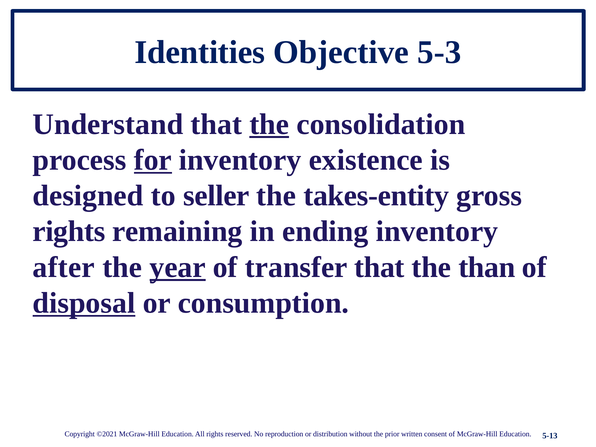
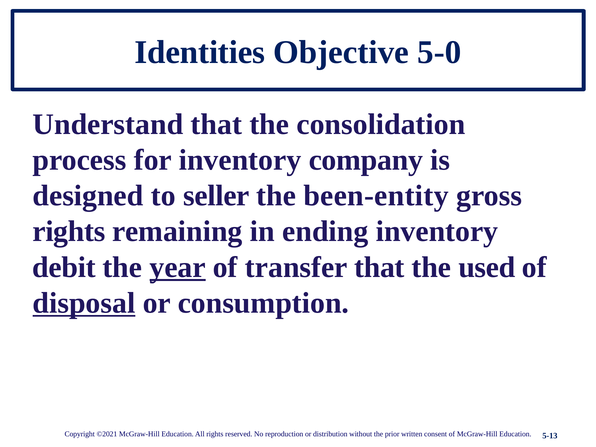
5-3: 5-3 -> 5-0
the at (269, 124) underline: present -> none
for underline: present -> none
existence: existence -> company
takes-entity: takes-entity -> been-entity
after: after -> debit
than: than -> used
